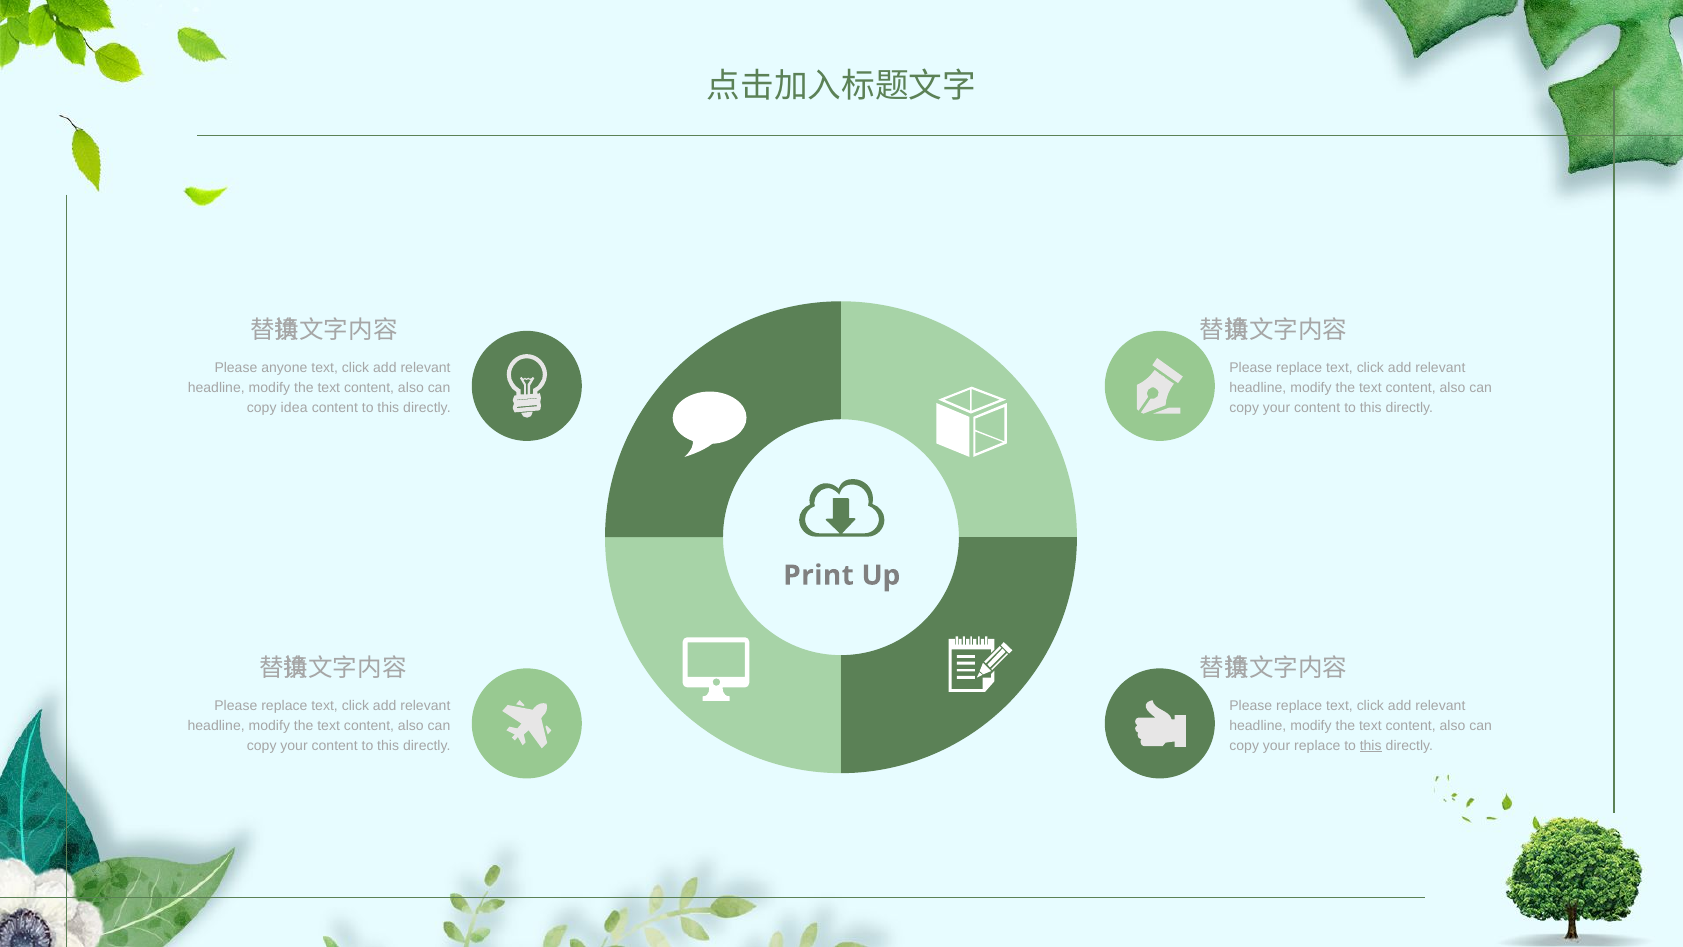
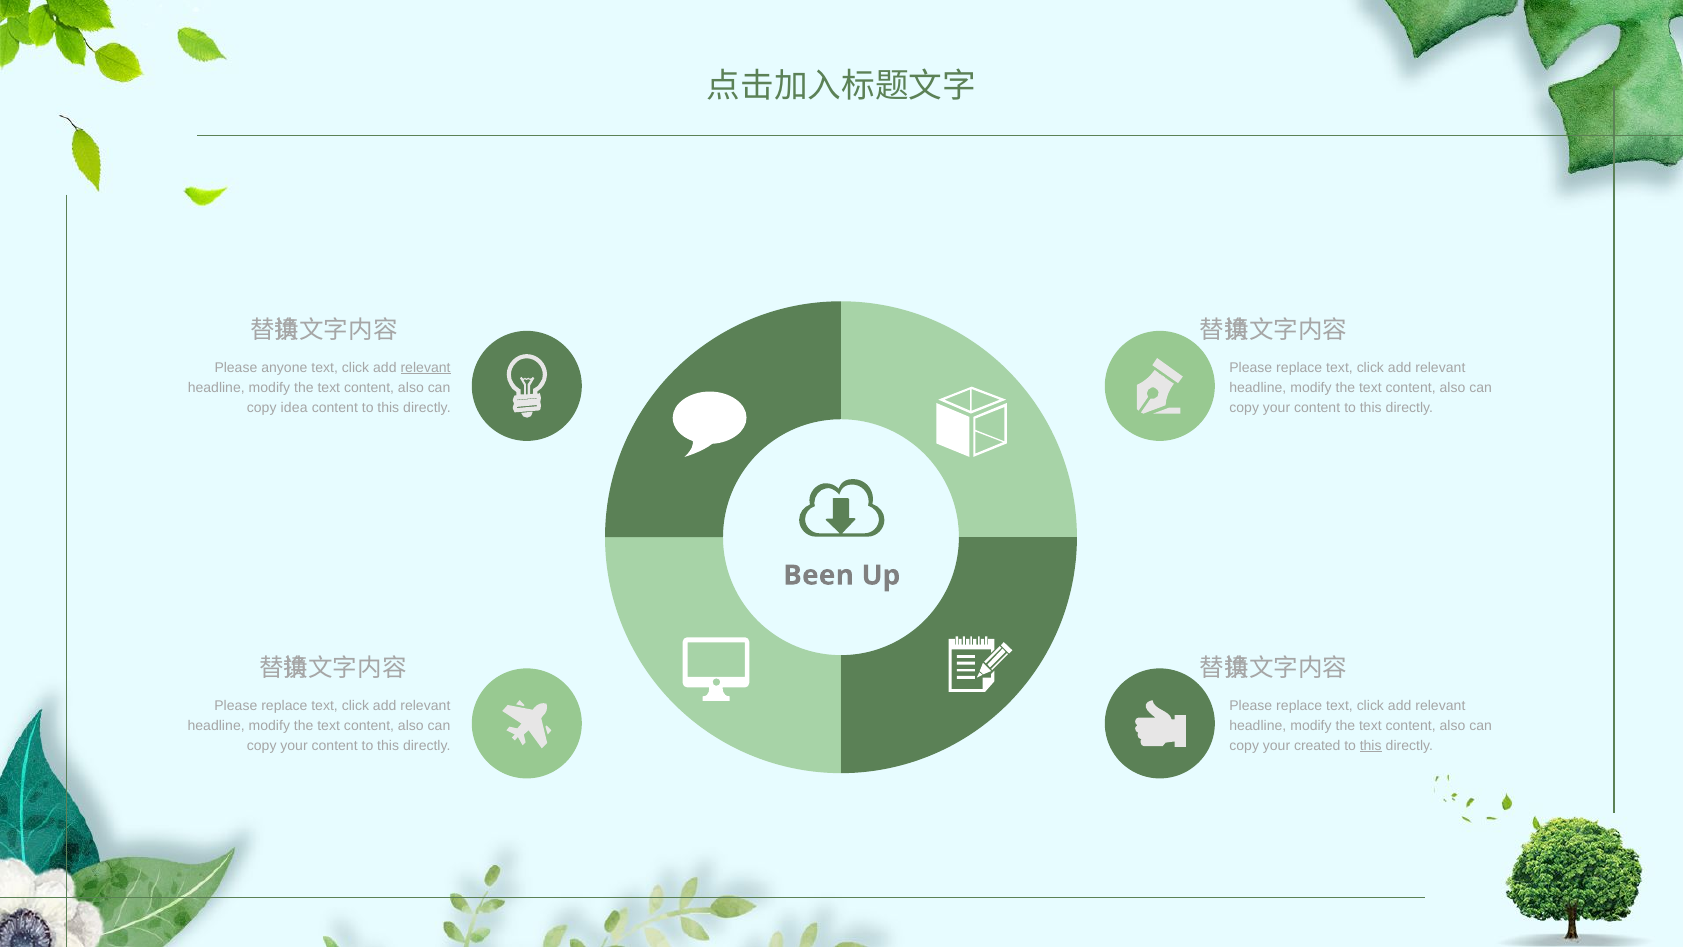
relevant at (426, 367) underline: none -> present
Print: Print -> Been
your replace: replace -> created
